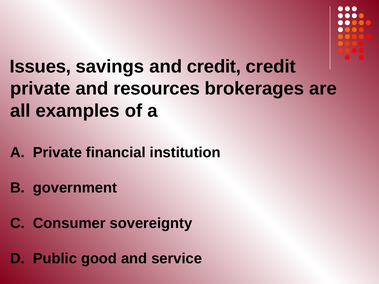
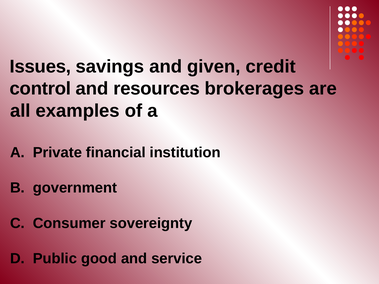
and credit: credit -> given
private at (40, 89): private -> control
